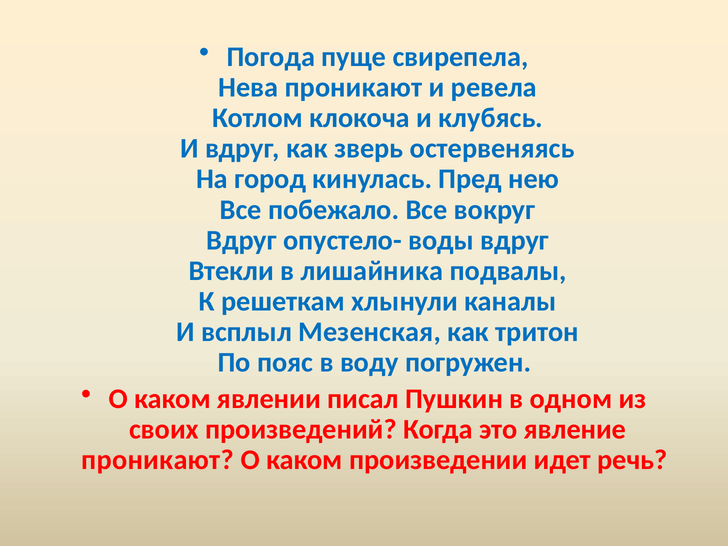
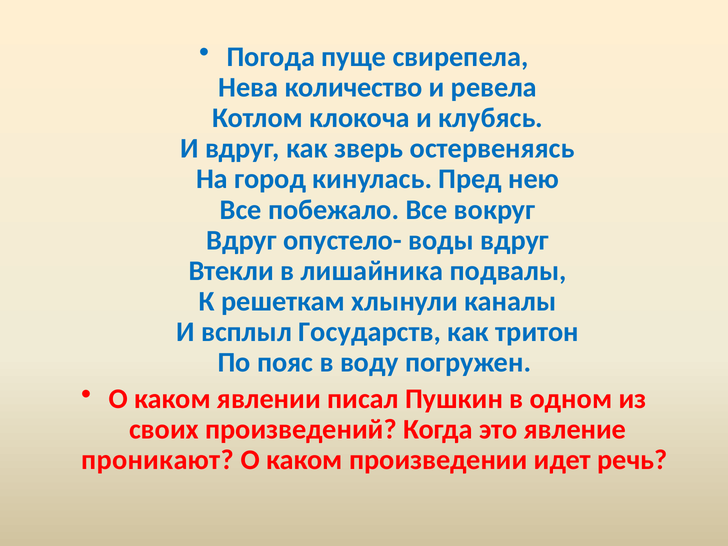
Нева проникают: проникают -> количество
Мезенская: Мезенская -> Государств
